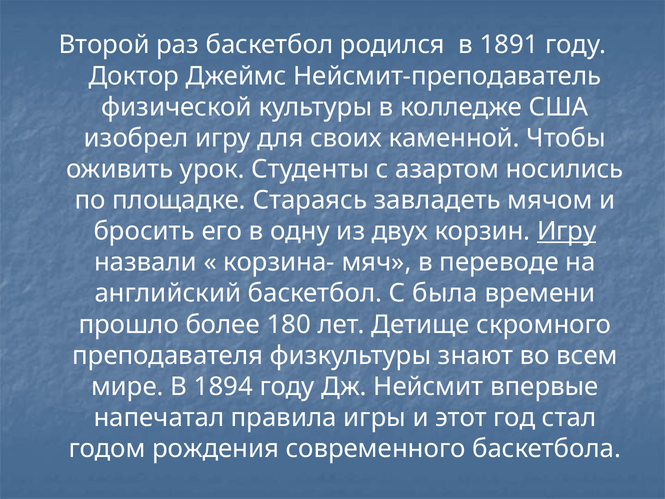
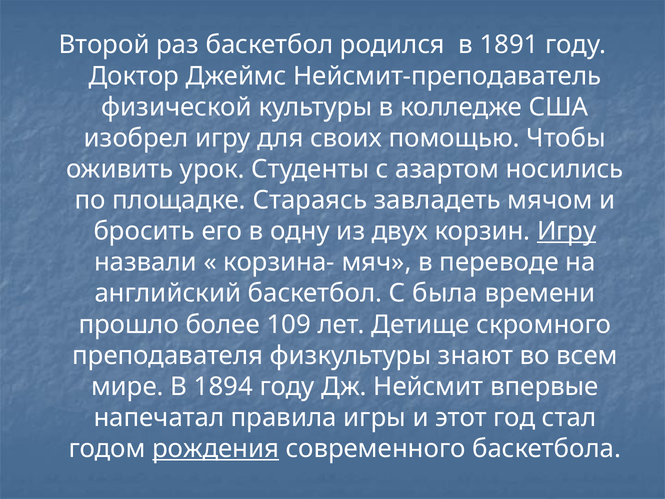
каменной: каменной -> помощью
180: 180 -> 109
рождения underline: none -> present
